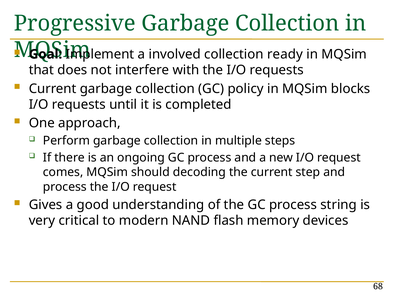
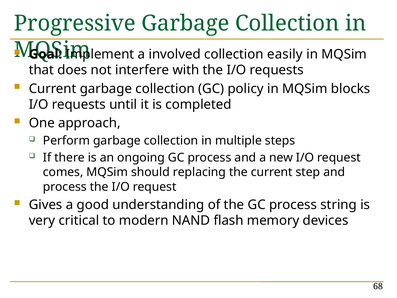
ready: ready -> easily
decoding: decoding -> replacing
